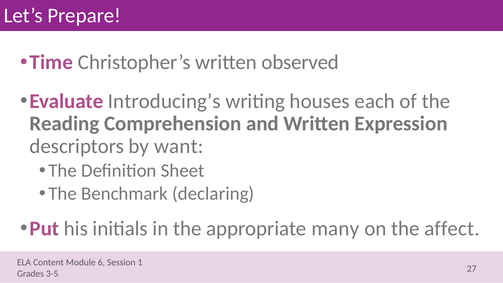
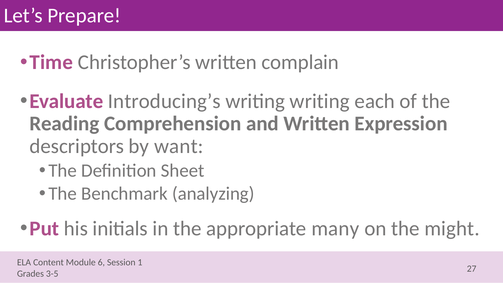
observed: observed -> complain
writing houses: houses -> writing
declaring: declaring -> analyzing
affect: affect -> might
